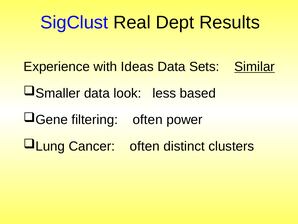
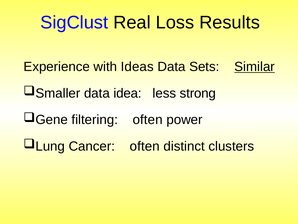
Dept: Dept -> Loss
look: look -> idea
based: based -> strong
